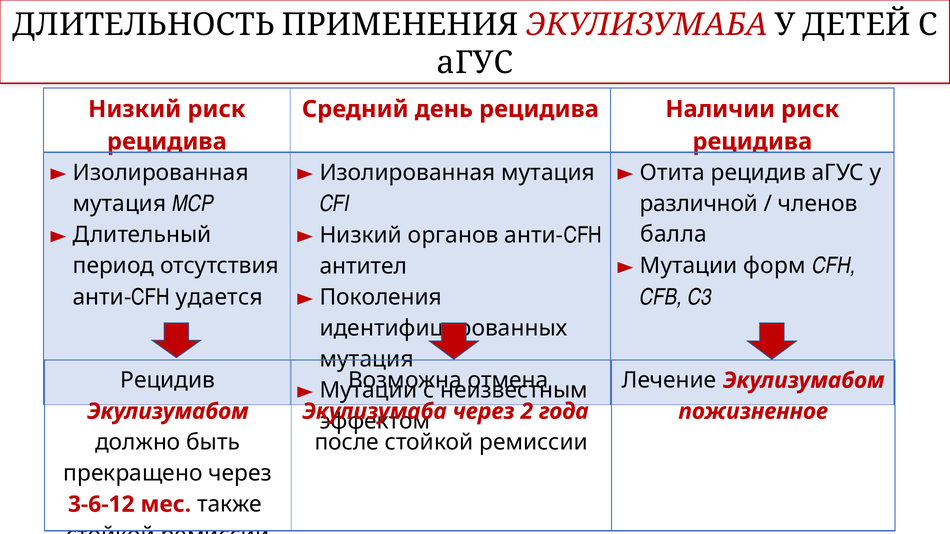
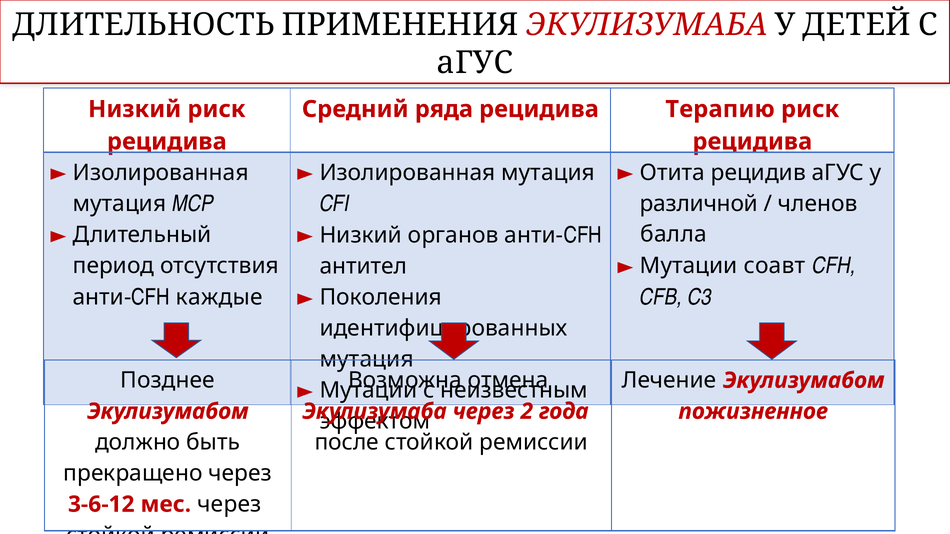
день: день -> ряда
Наличии: Наличии -> Терапию
форм: форм -> соавт
удается: удается -> каждые
Рецидив at (168, 381): Рецидив -> Позднее
мес также: также -> через
